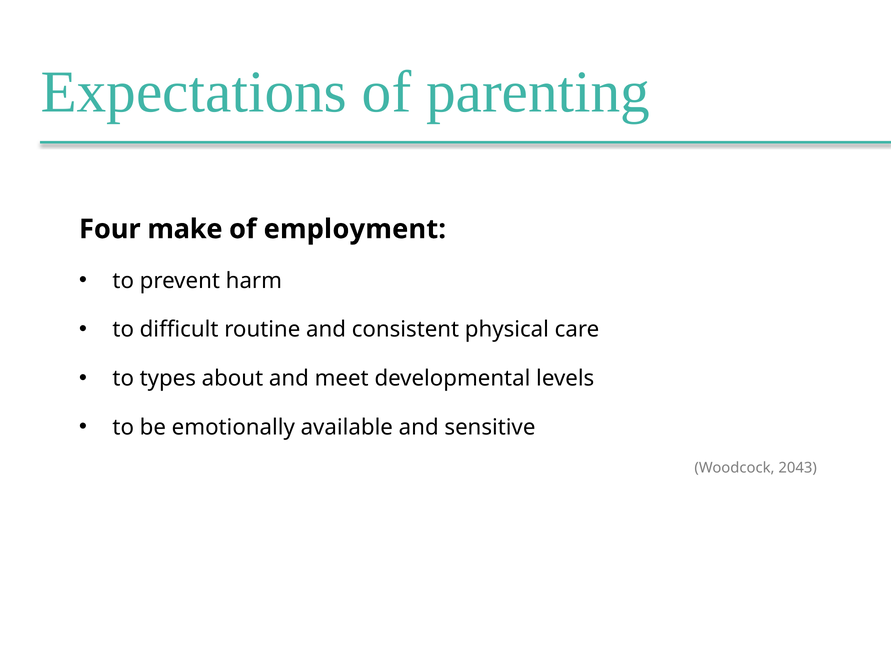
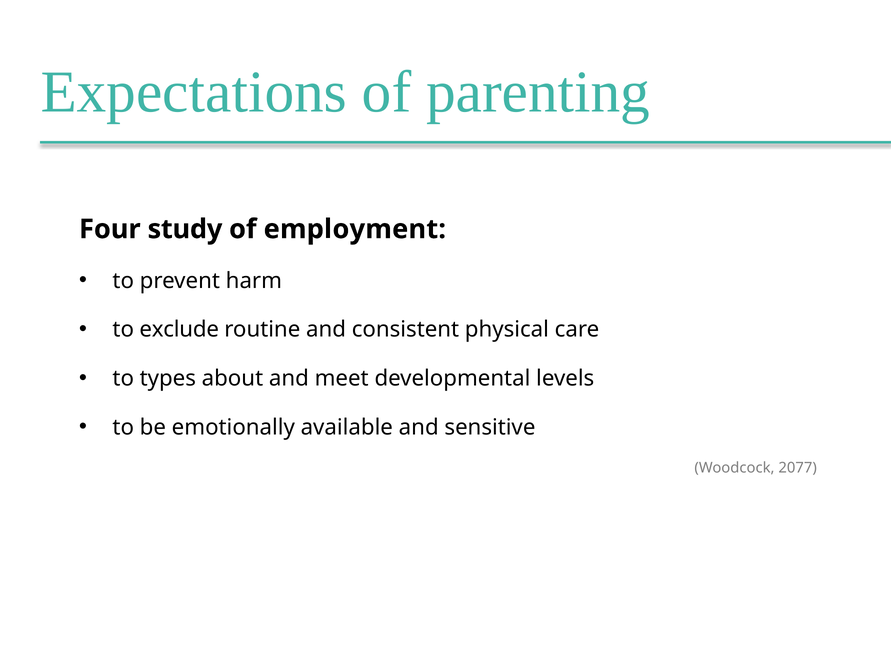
make: make -> study
difficult: difficult -> exclude
2043: 2043 -> 2077
